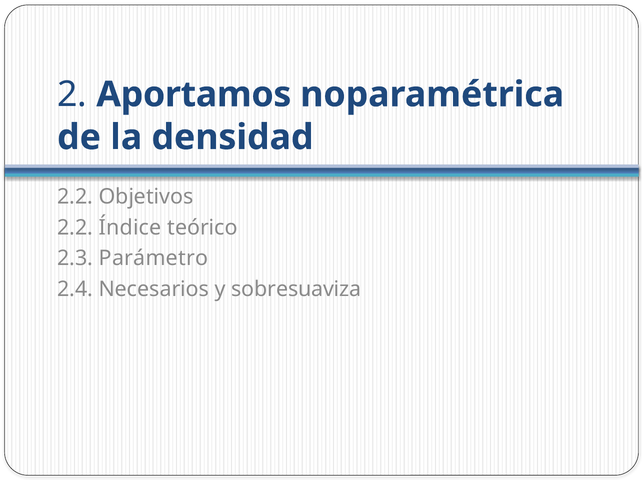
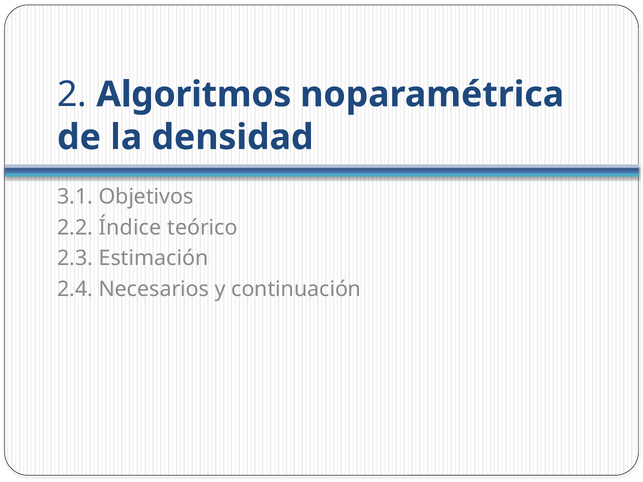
Aportamos: Aportamos -> Algoritmos
2.2 at (75, 197): 2.2 -> 3.1
Parámetro: Parámetro -> Estimación
sobresuaviza: sobresuaviza -> continuación
